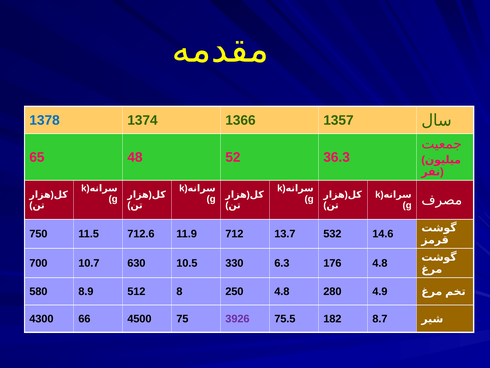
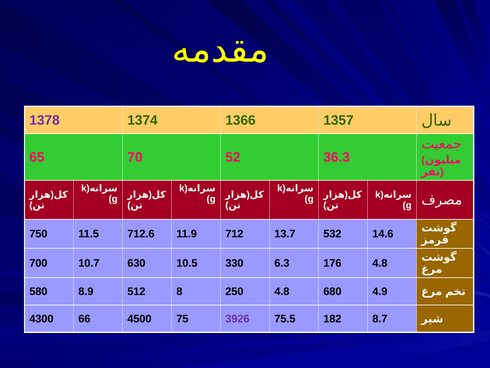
1378 colour: blue -> purple
48: 48 -> 70
280: 280 -> 680
